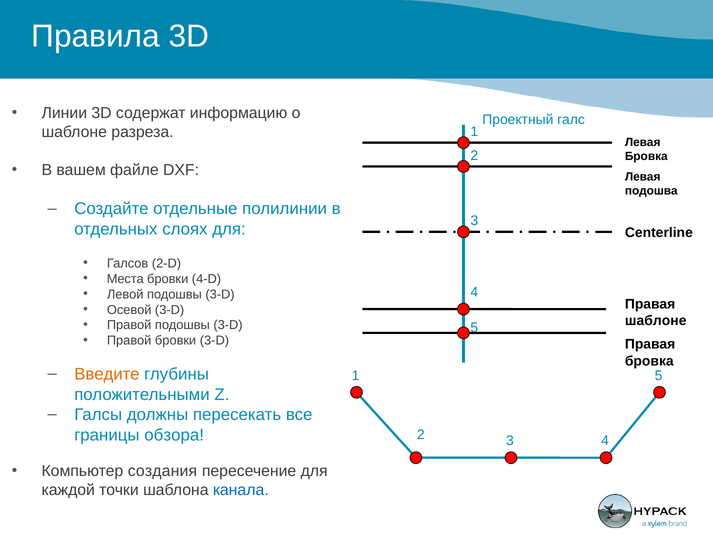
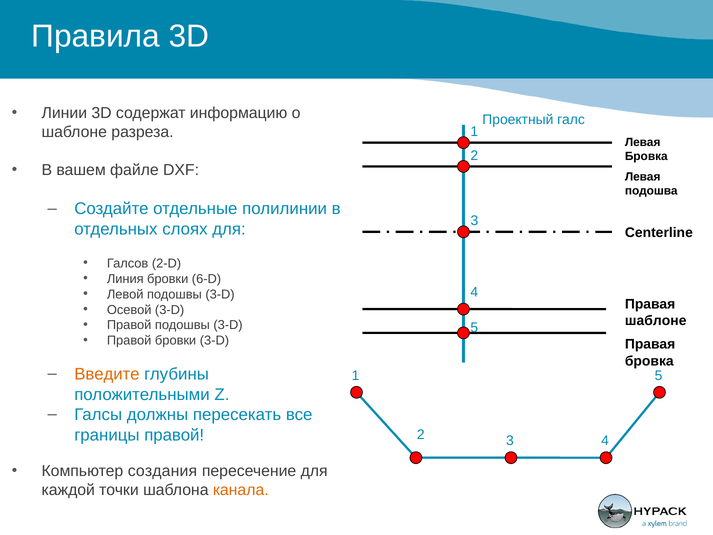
Места: Места -> Линия
4-D: 4-D -> 6-D
границы обзора: обзора -> правой
канала colour: blue -> orange
